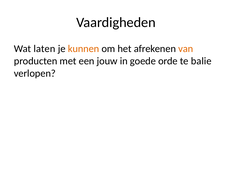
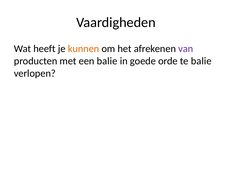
laten: laten -> heeft
van colour: orange -> purple
een jouw: jouw -> balie
